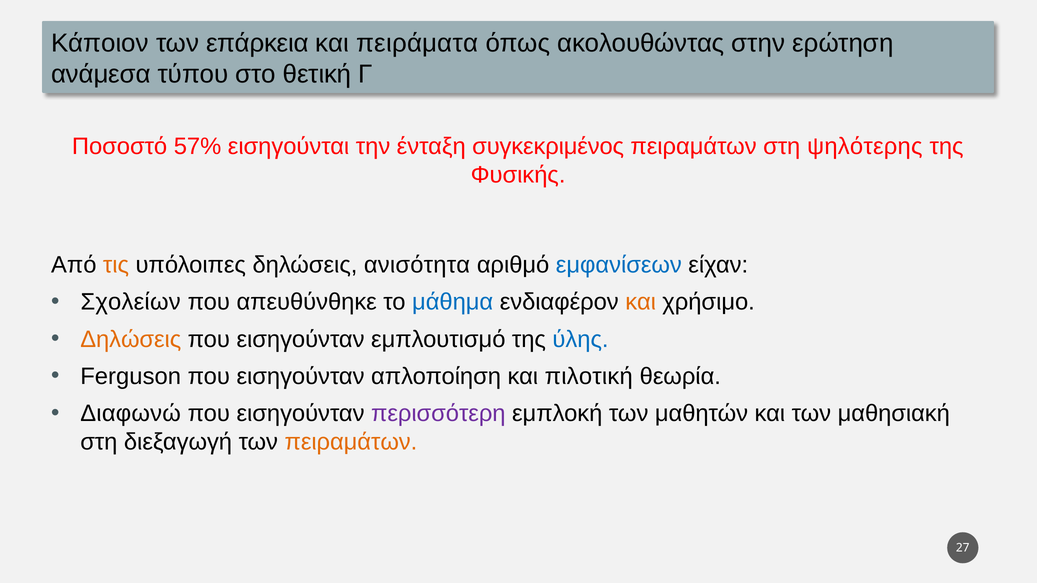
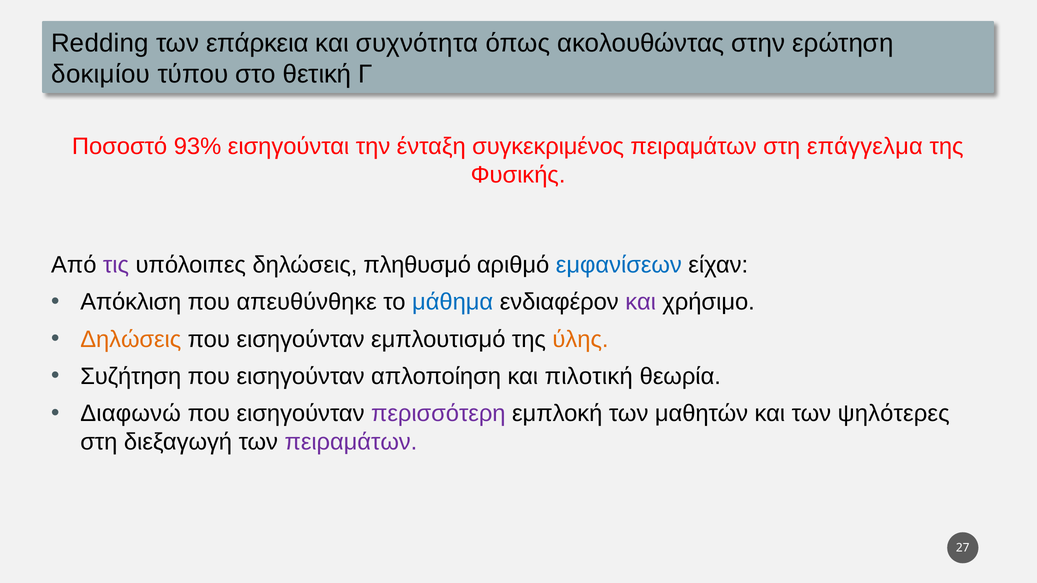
Κάποιον: Κάποιον -> Redding
πειράματα: πειράματα -> συχνότητα
ανάμεσα: ανάμεσα -> δοκιμίου
57%: 57% -> 93%
ψηλότερης: ψηλότερης -> επάγγελμα
τις colour: orange -> purple
ανισότητα: ανισότητα -> πληθυσμό
Σχολείων: Σχολείων -> Απόκλιση
και at (641, 302) colour: orange -> purple
ύλης colour: blue -> orange
Ferguson: Ferguson -> Συζήτηση
μαθησιακή: μαθησιακή -> ψηλότερες
πειραμάτων at (351, 442) colour: orange -> purple
